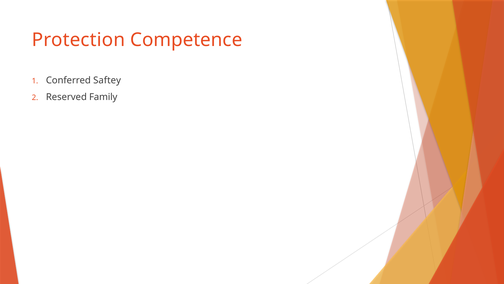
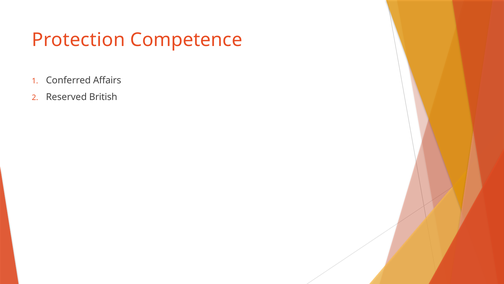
Saftey: Saftey -> Affairs
Family: Family -> British
